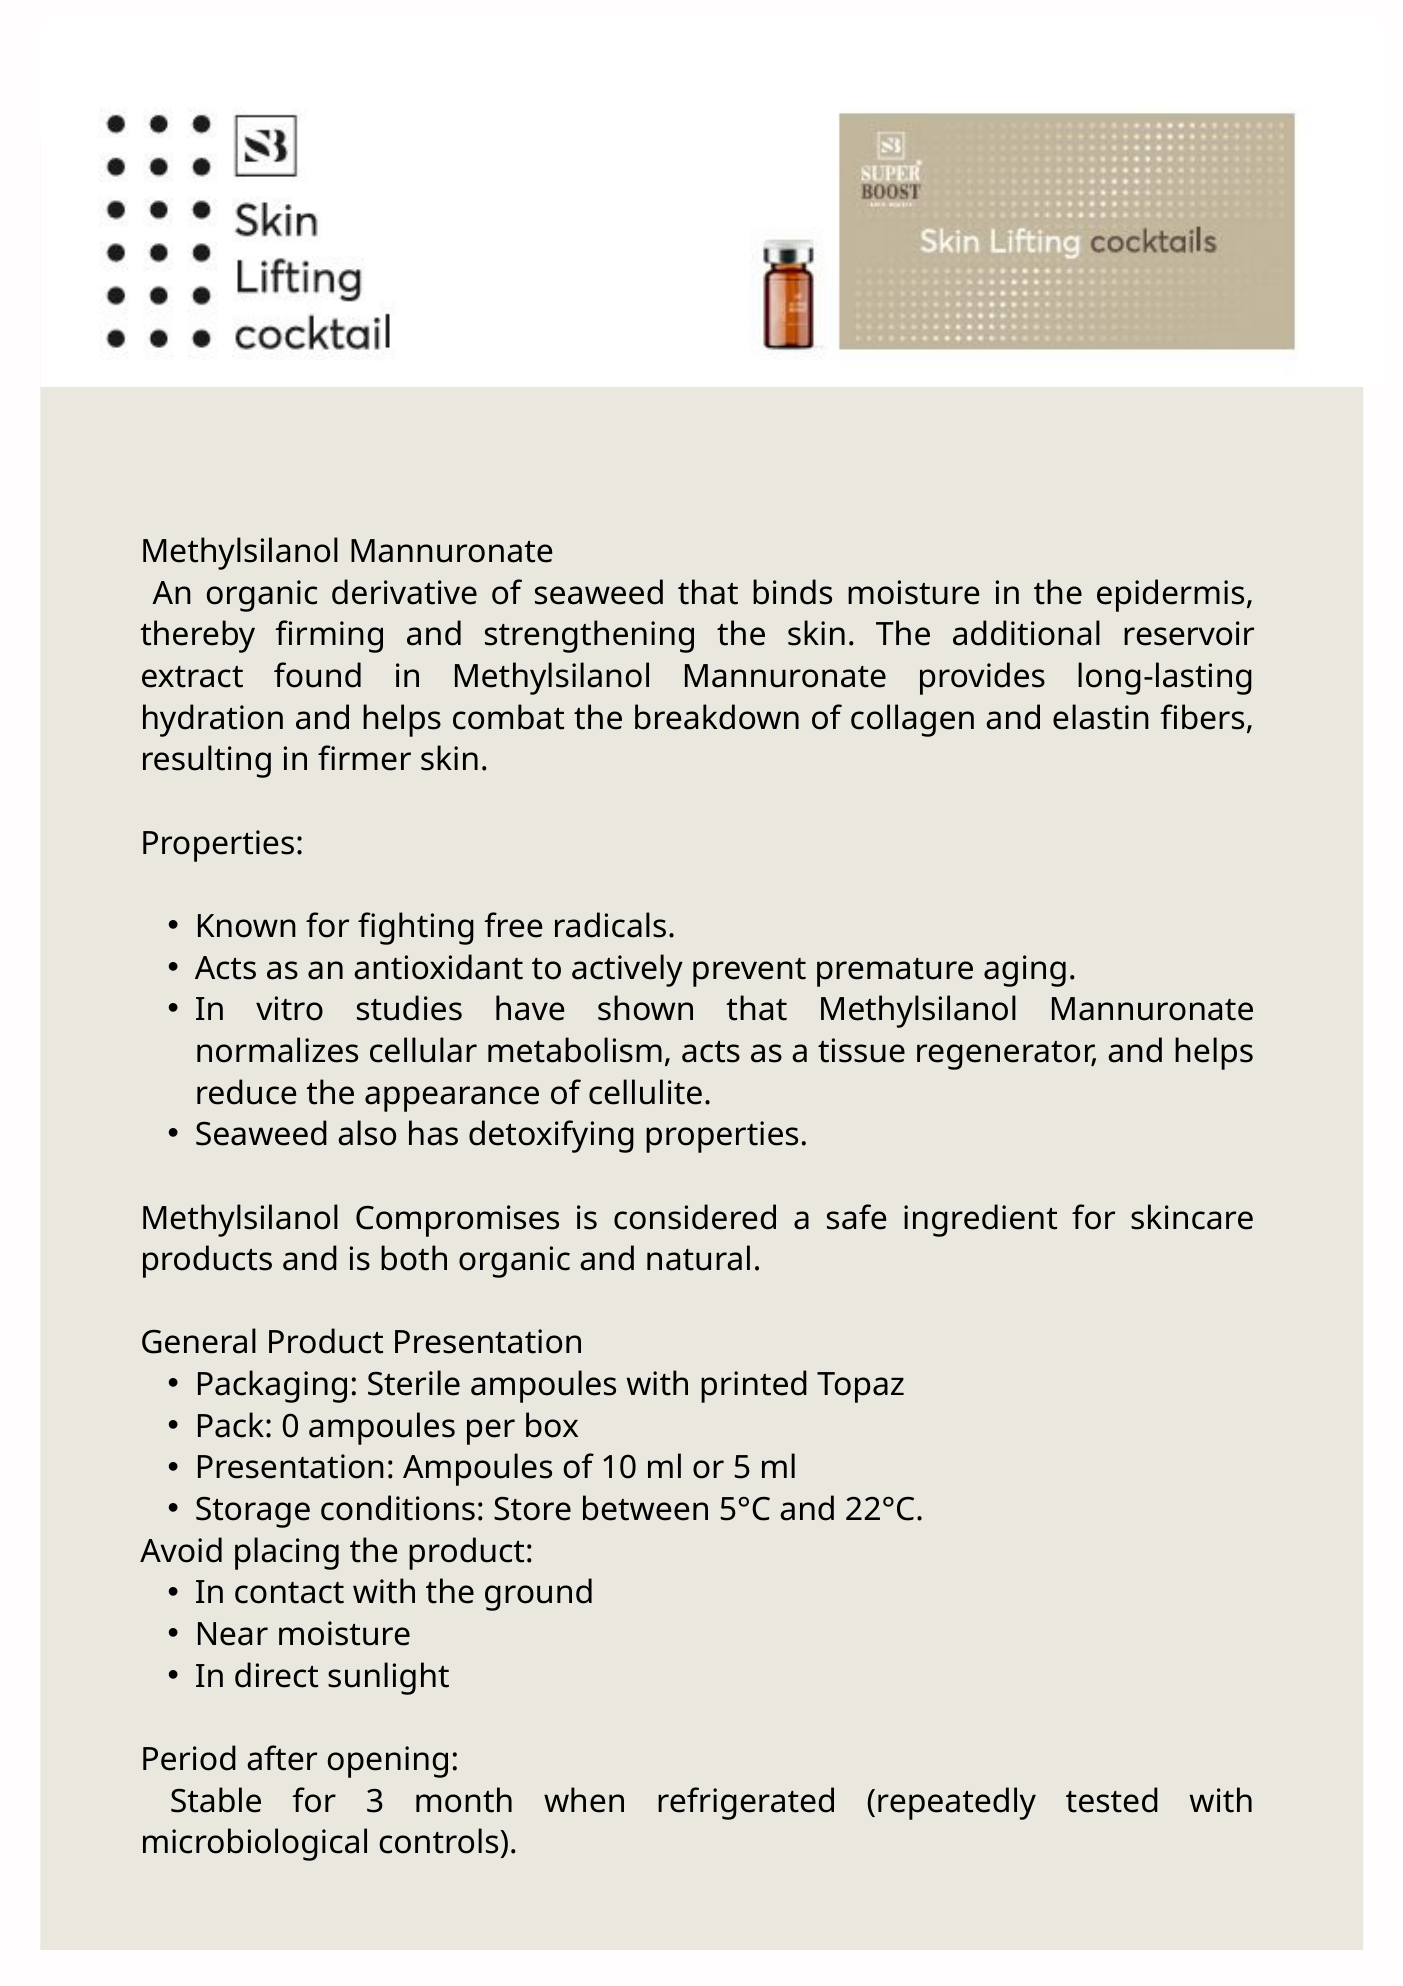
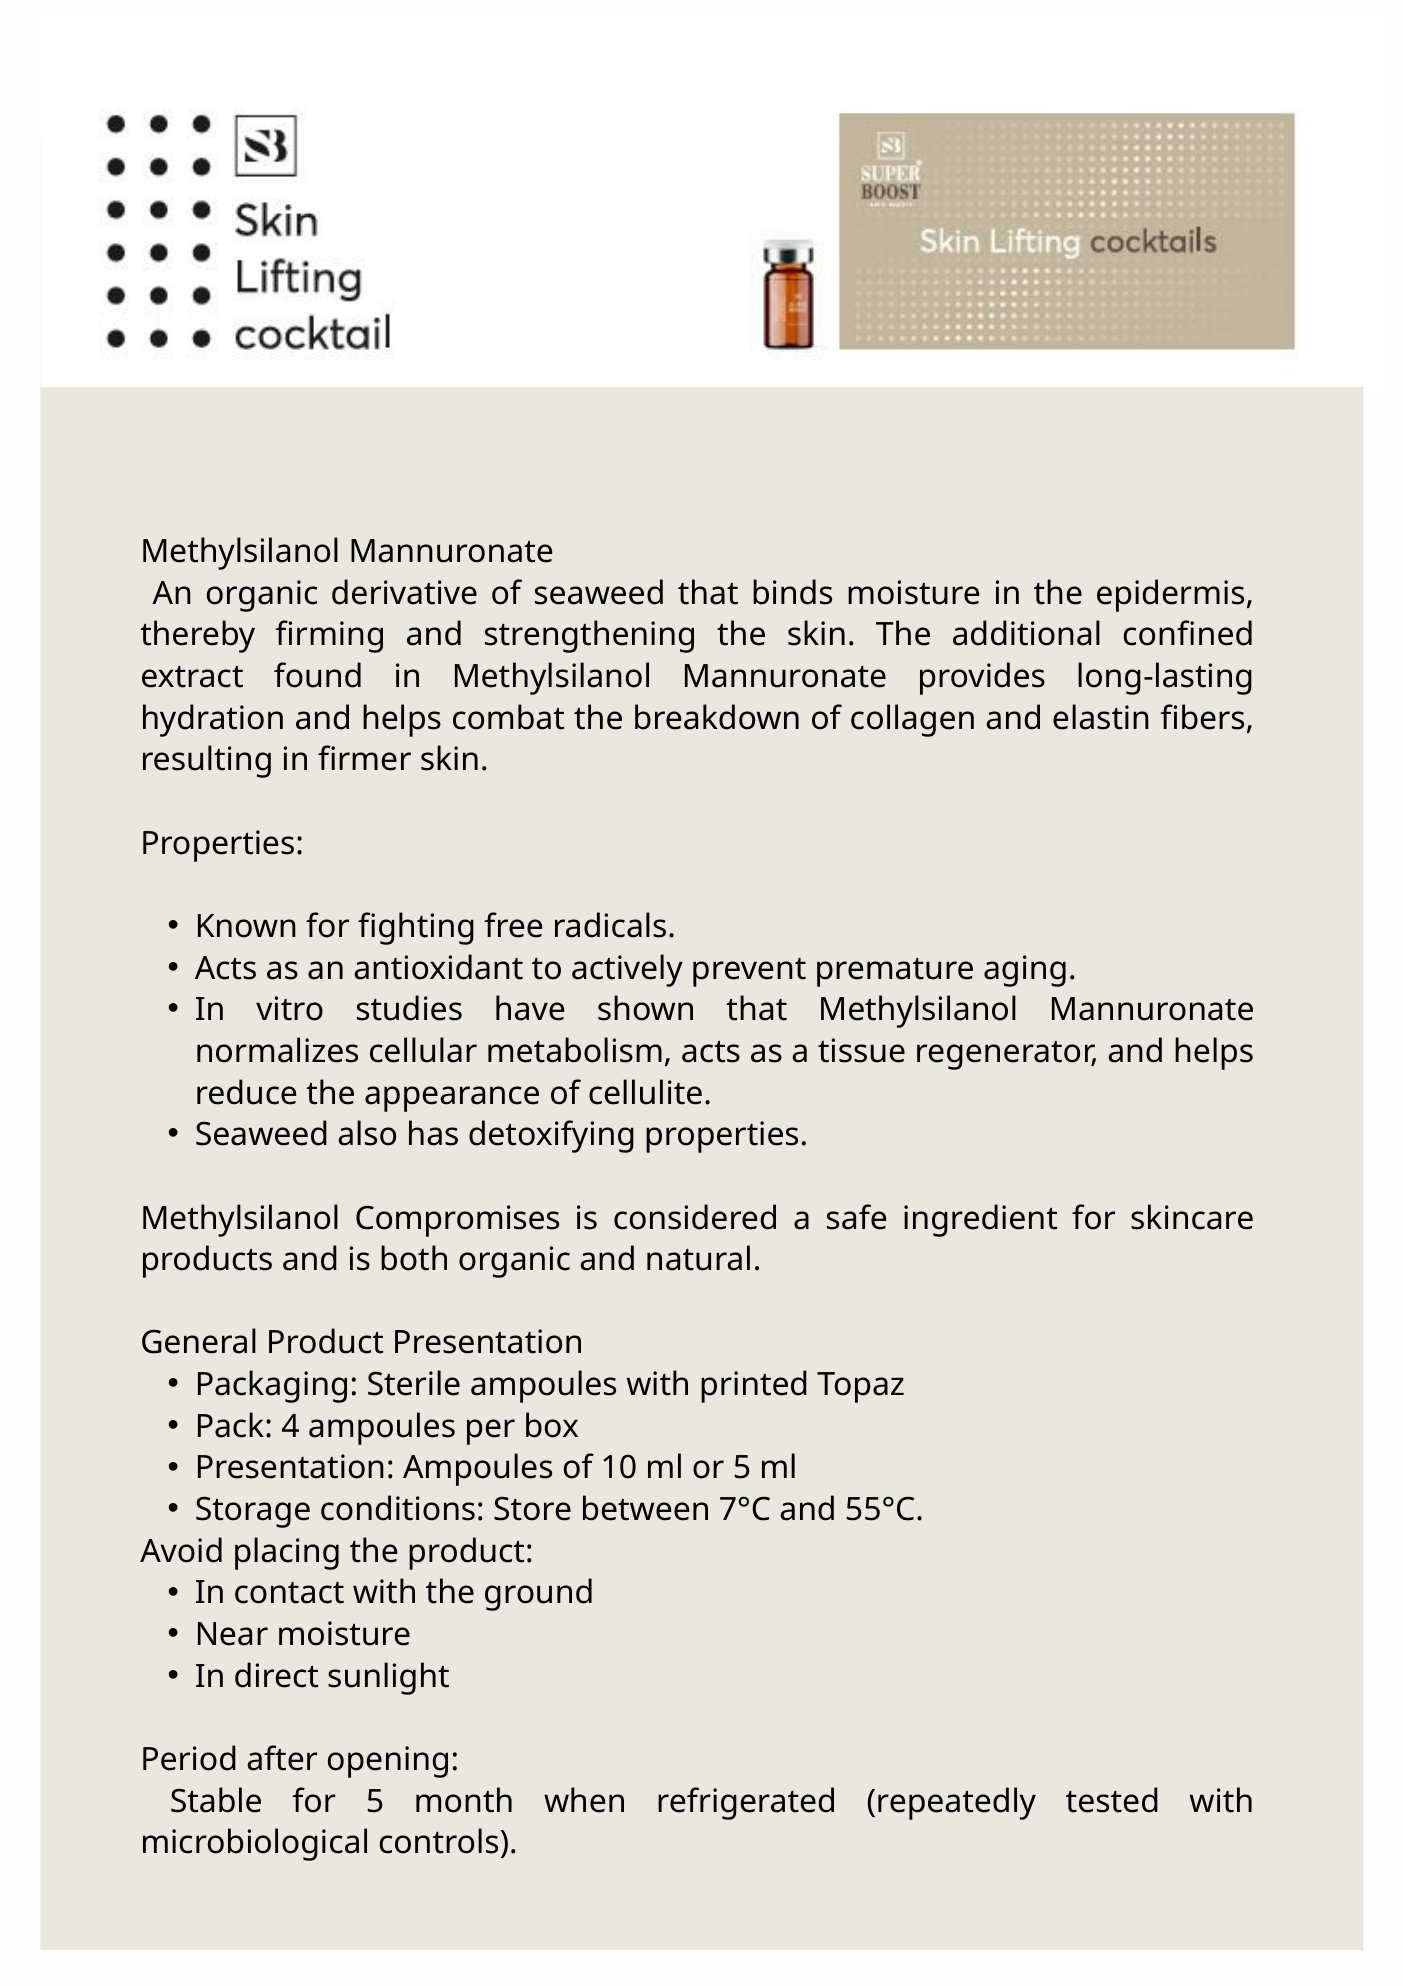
reservoir: reservoir -> confined
0: 0 -> 4
5°C: 5°C -> 7°C
22°C: 22°C -> 55°C
for 3: 3 -> 5
